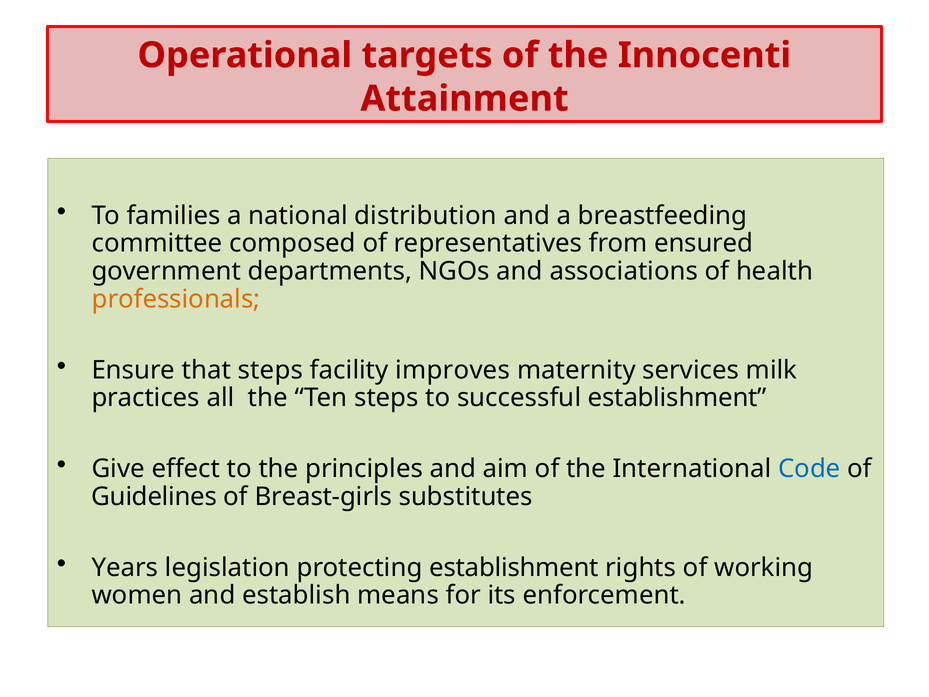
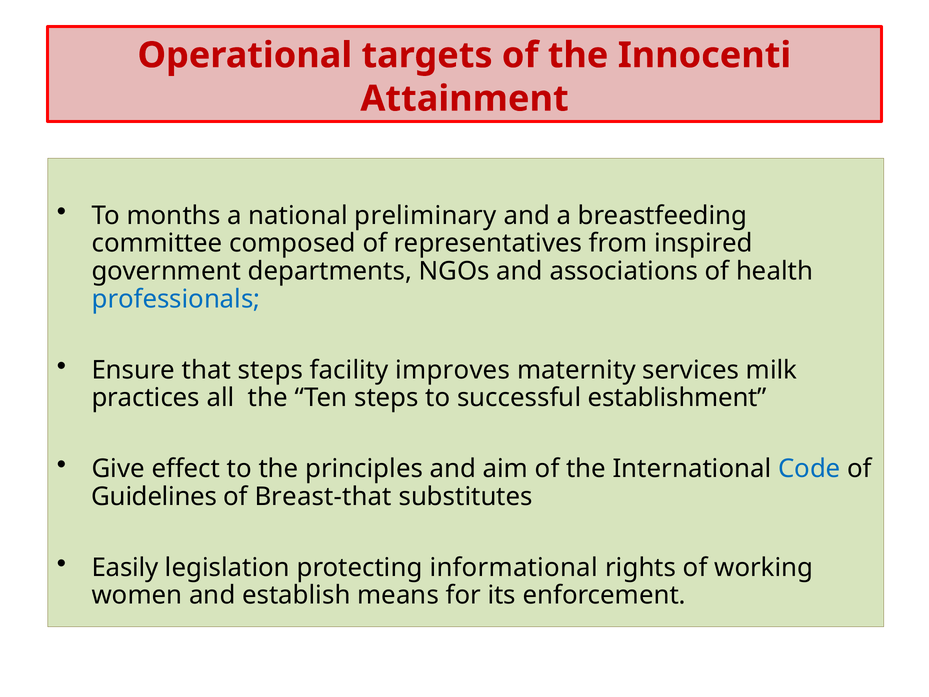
families: families -> months
distribution: distribution -> preliminary
ensured: ensured -> inspired
professionals colour: orange -> blue
Breast-girls: Breast-girls -> Breast-that
Years: Years -> Easily
protecting establishment: establishment -> informational
